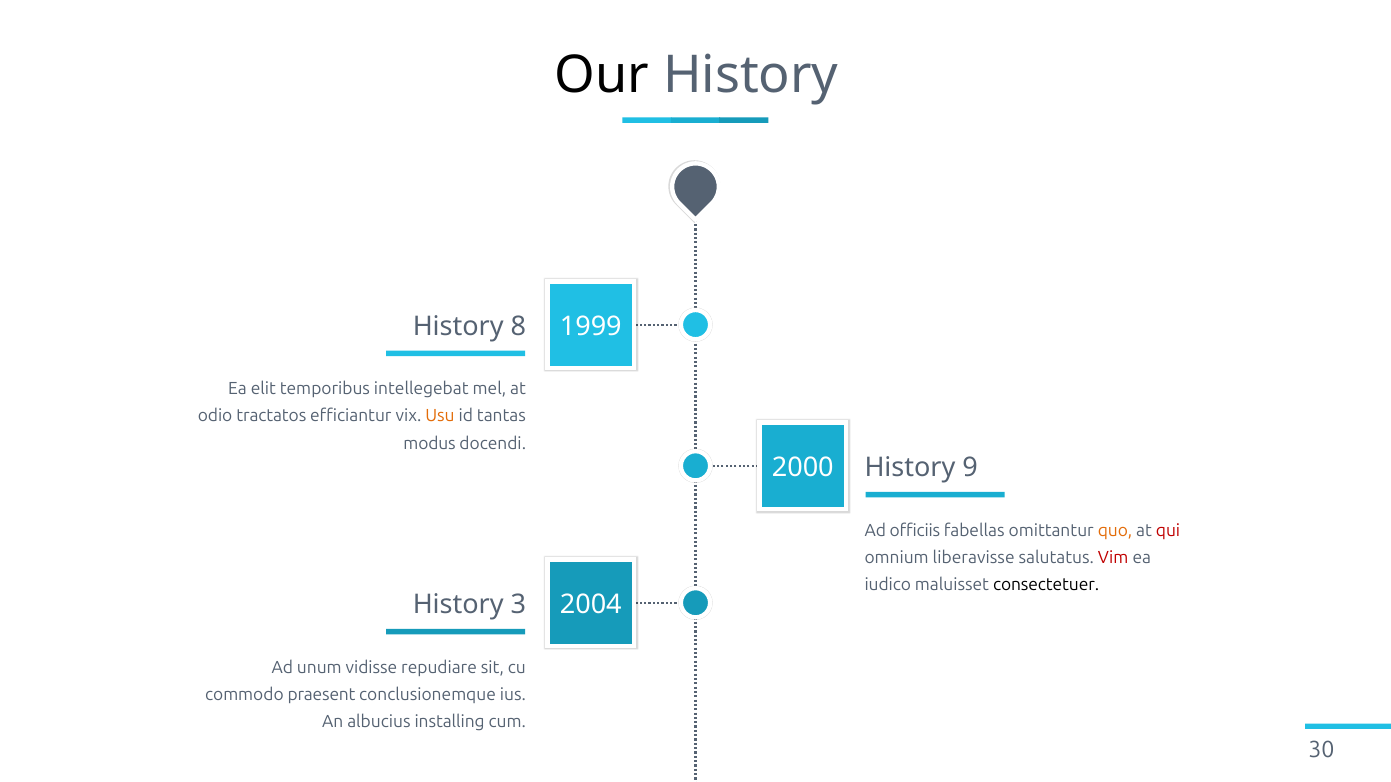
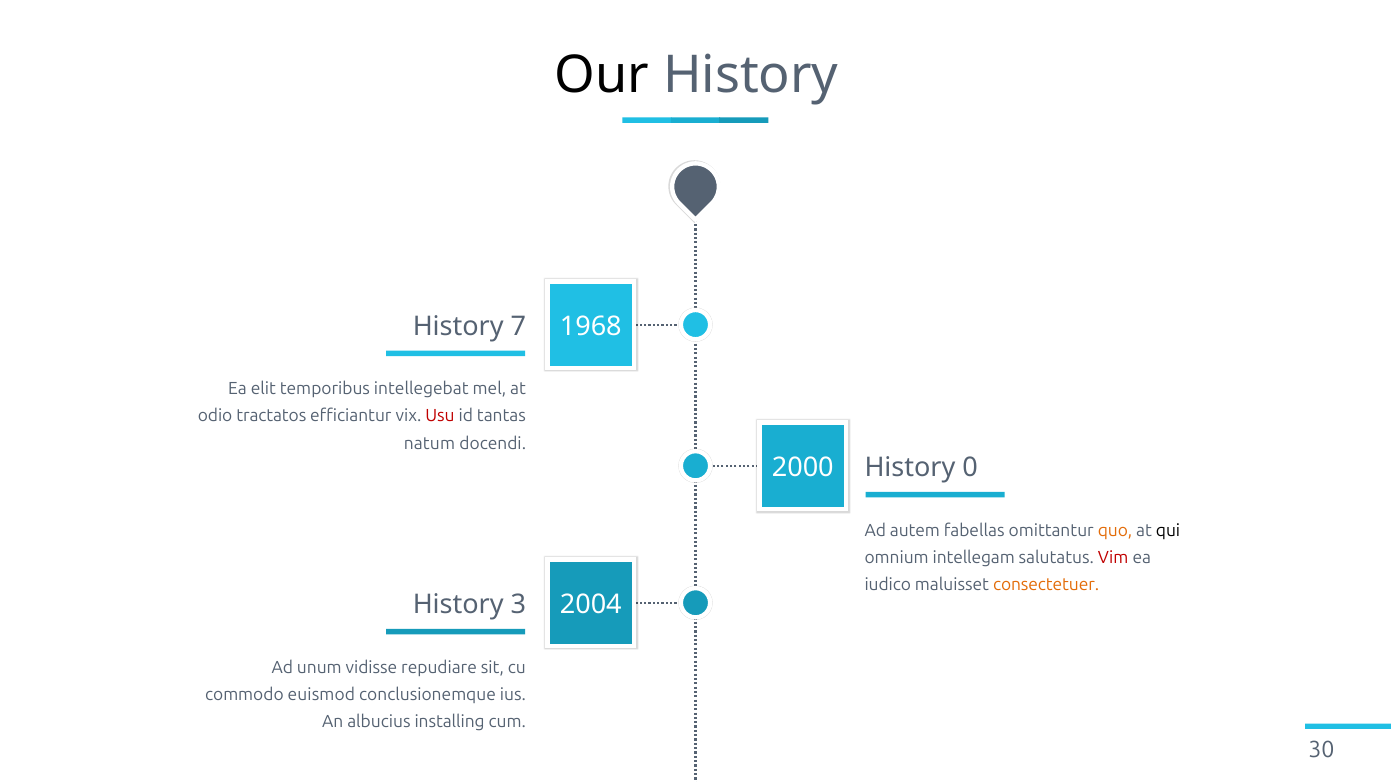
8: 8 -> 7
1999: 1999 -> 1968
Usu colour: orange -> red
modus: modus -> natum
9: 9 -> 0
officiis: officiis -> autem
qui colour: red -> black
liberavisse: liberavisse -> intellegam
consectetuer colour: black -> orange
praesent: praesent -> euismod
